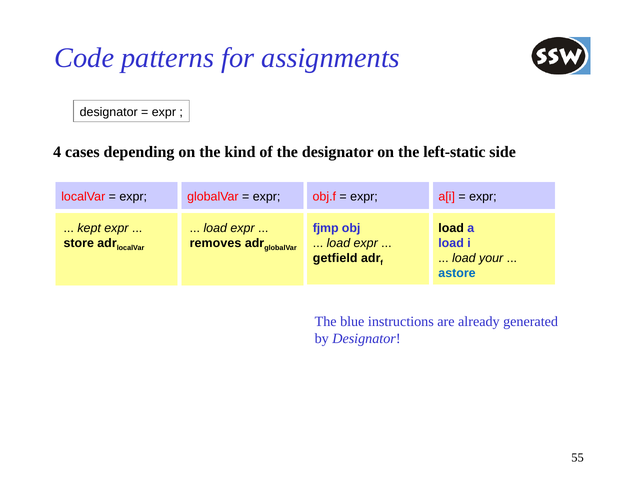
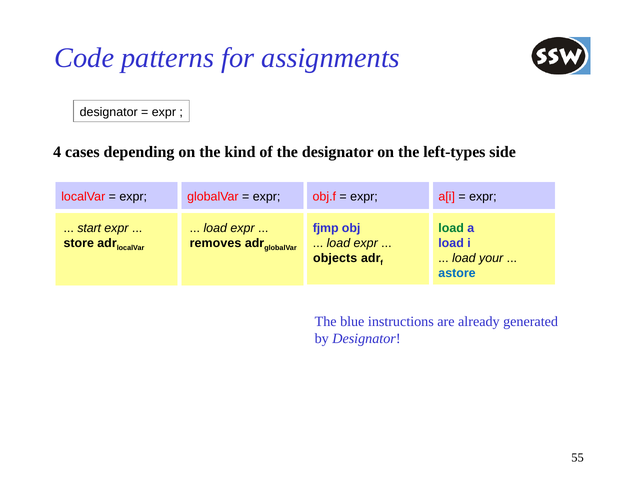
left-static: left-static -> left-types
kept: kept -> start
load at (451, 229) colour: black -> green
getfield: getfield -> objects
